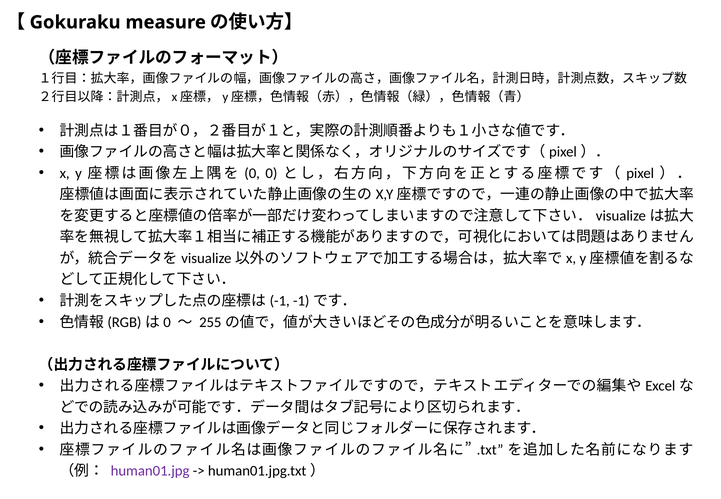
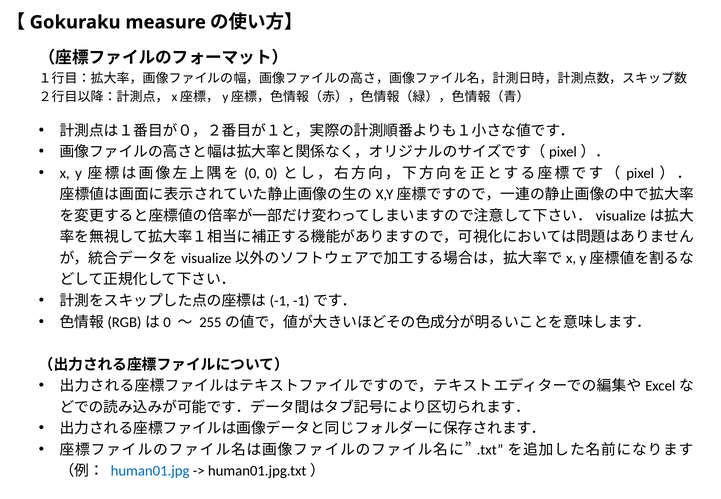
human01.jpg colour: purple -> blue
